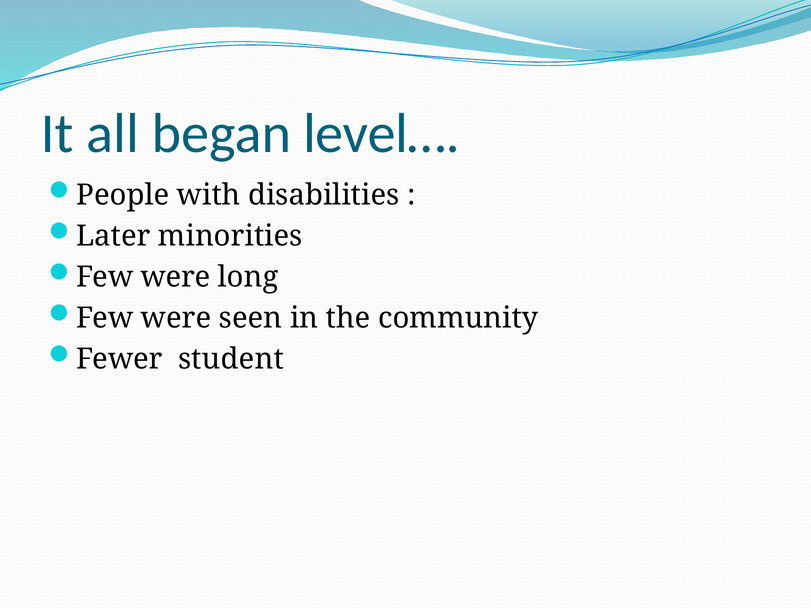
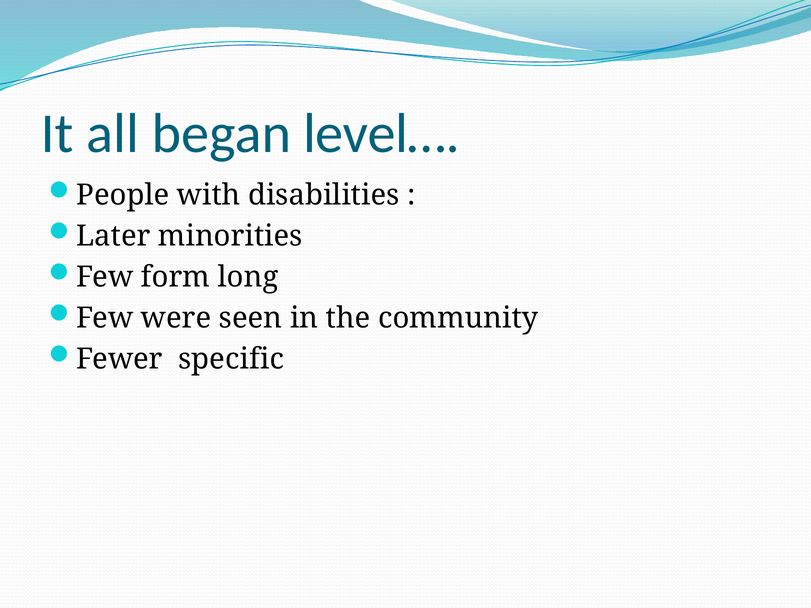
were at (176, 277): were -> form
student: student -> specific
